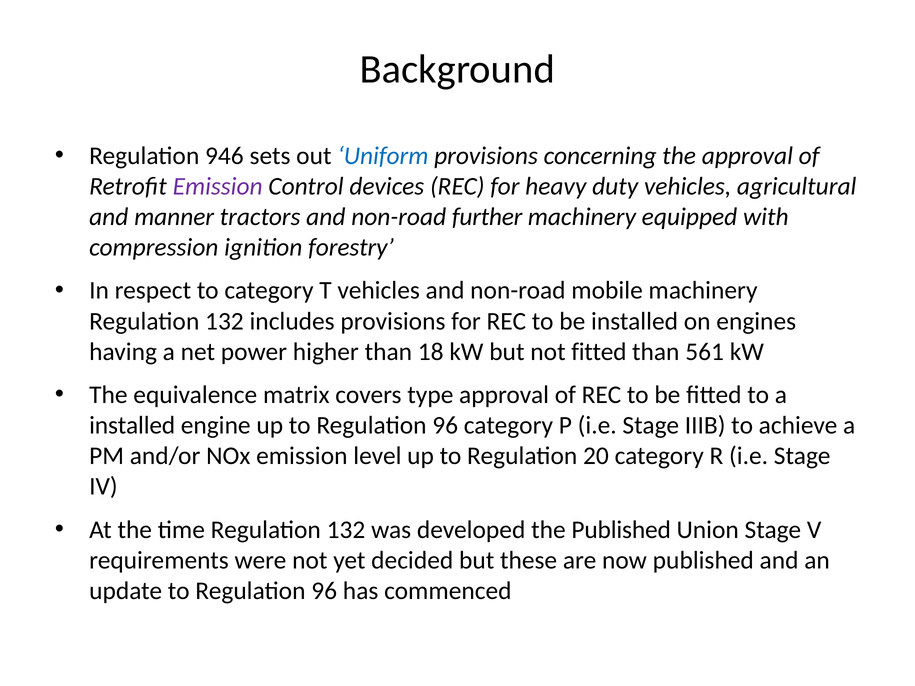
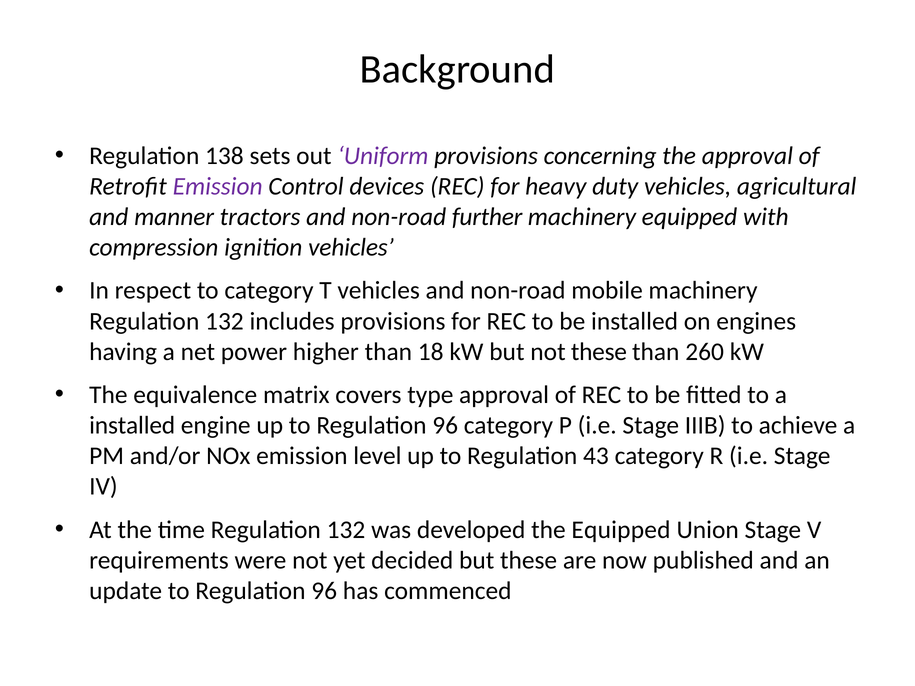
946: 946 -> 138
Uniform colour: blue -> purple
ignition forestry: forestry -> vehicles
not fitted: fitted -> these
561: 561 -> 260
20: 20 -> 43
the Published: Published -> Equipped
